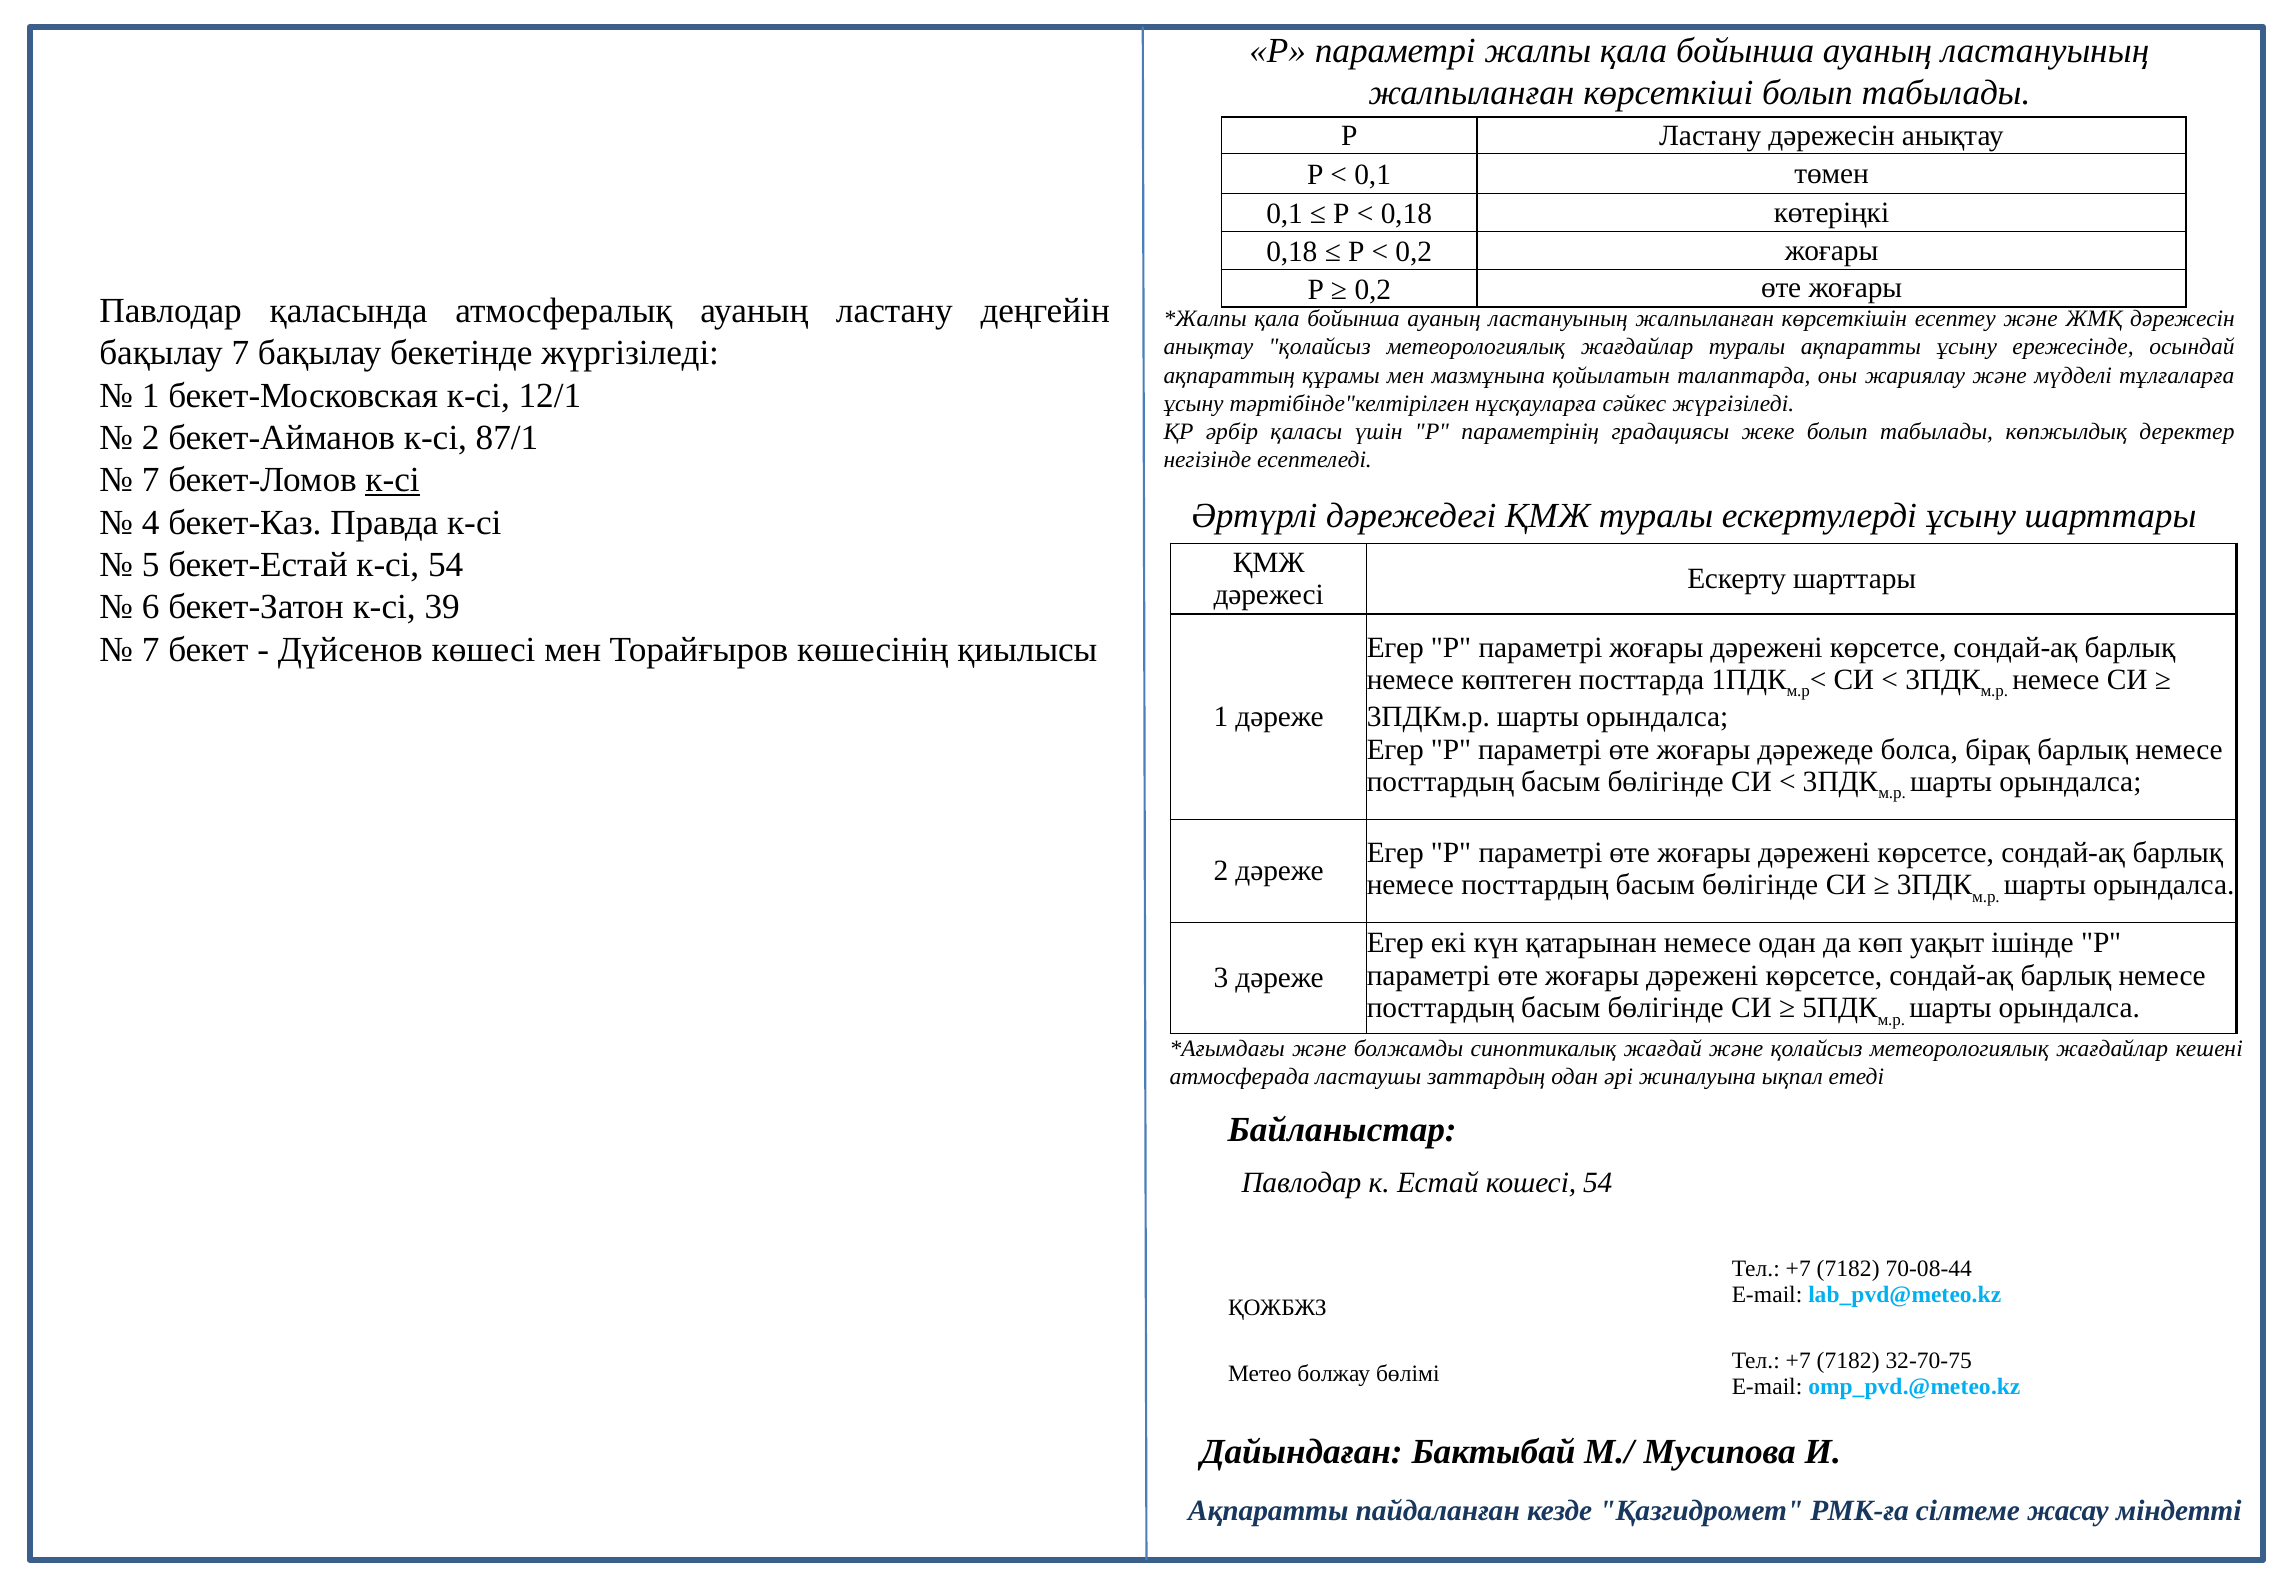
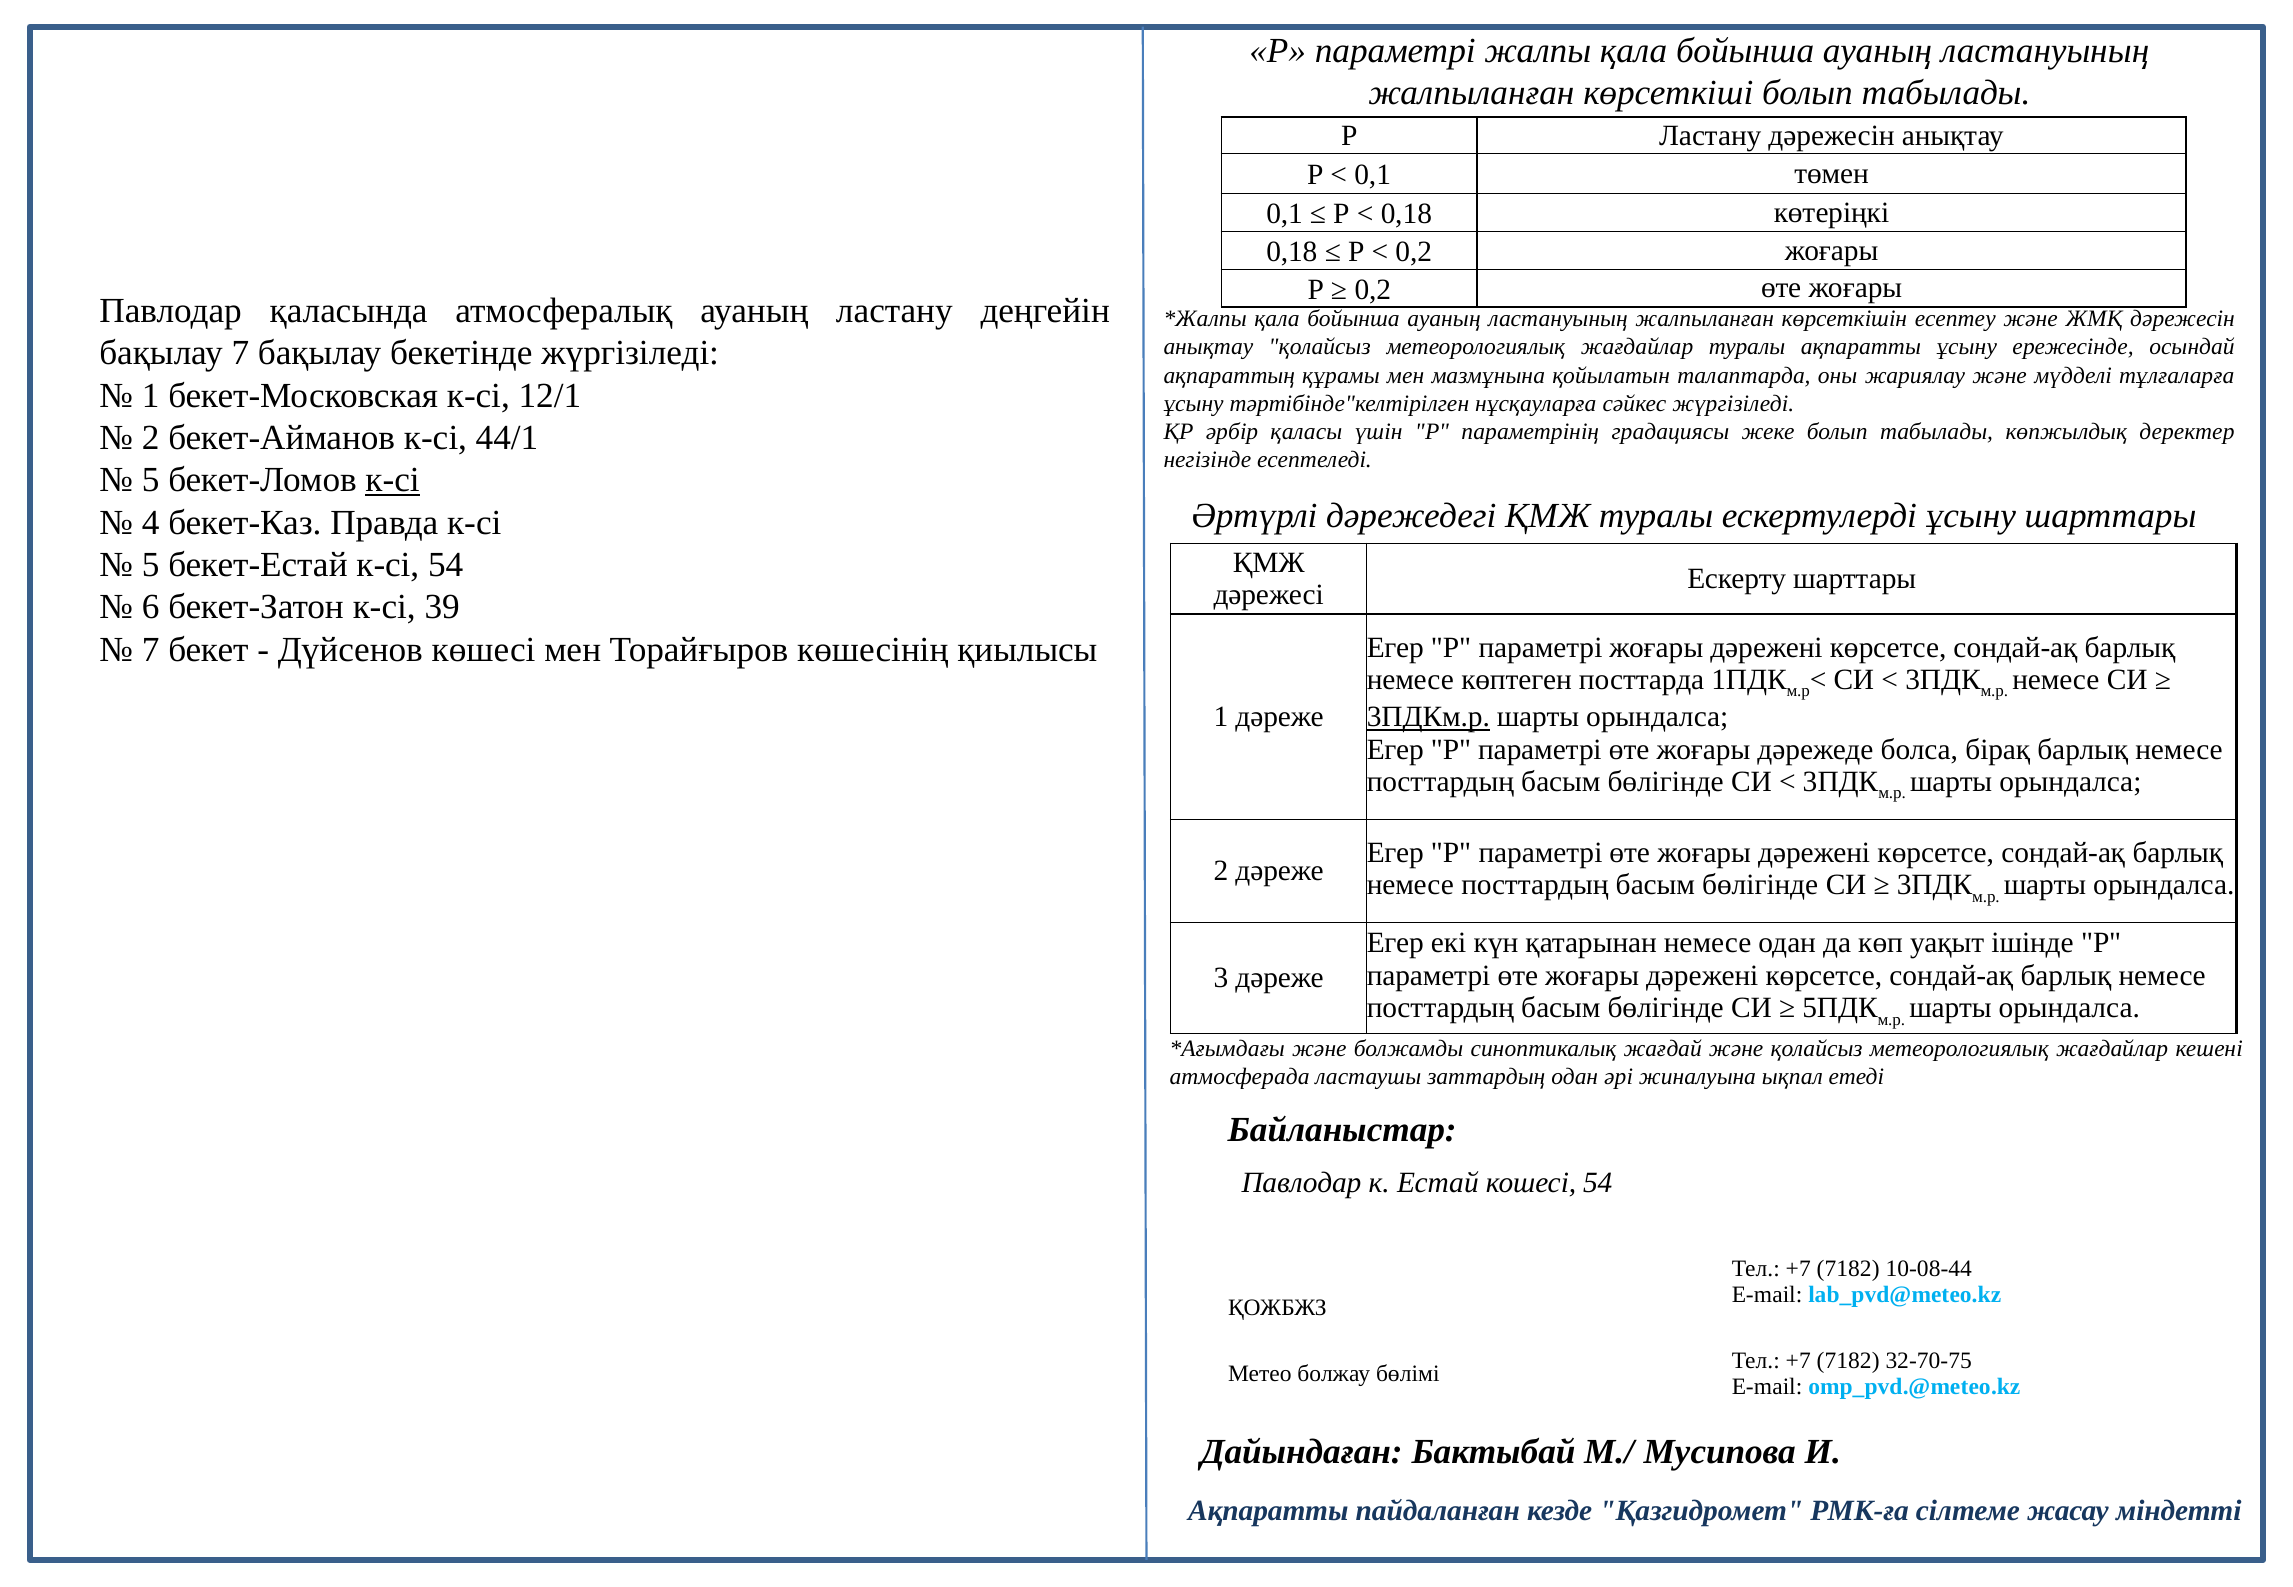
87/1: 87/1 -> 44/1
7 at (151, 480): 7 -> 5
3ПДКм.р underline: none -> present
70-08-44: 70-08-44 -> 10-08-44
